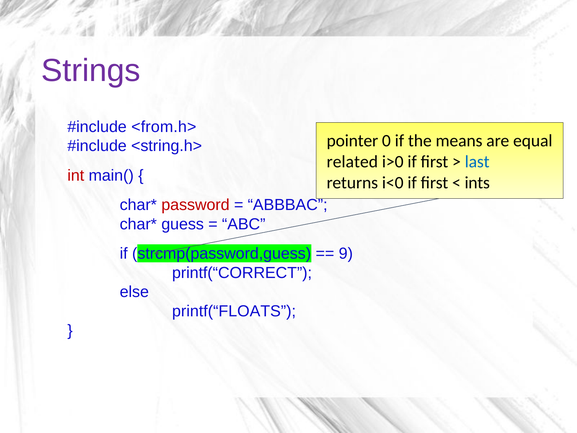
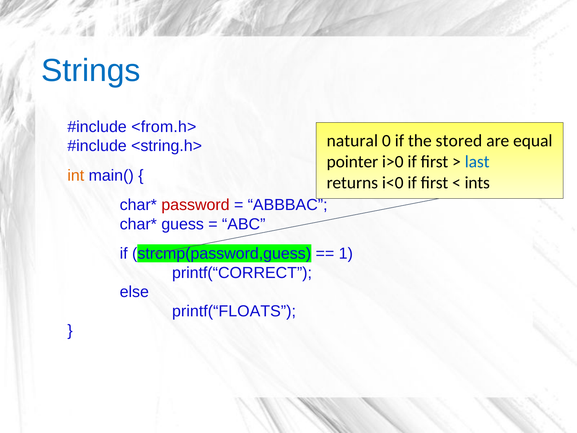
Strings colour: purple -> blue
pointer: pointer -> natural
means: means -> stored
related: related -> pointer
int colour: red -> orange
9: 9 -> 1
